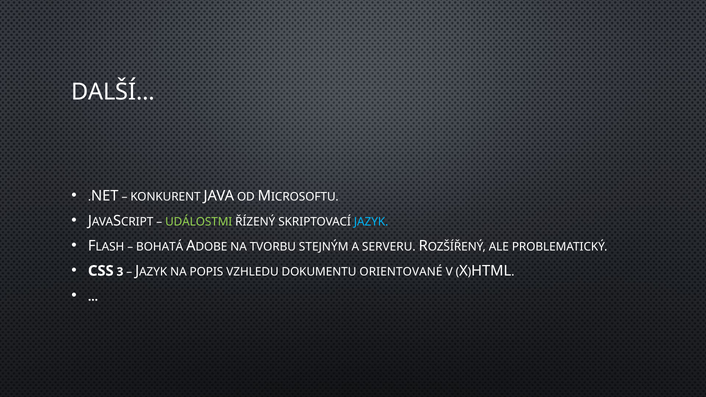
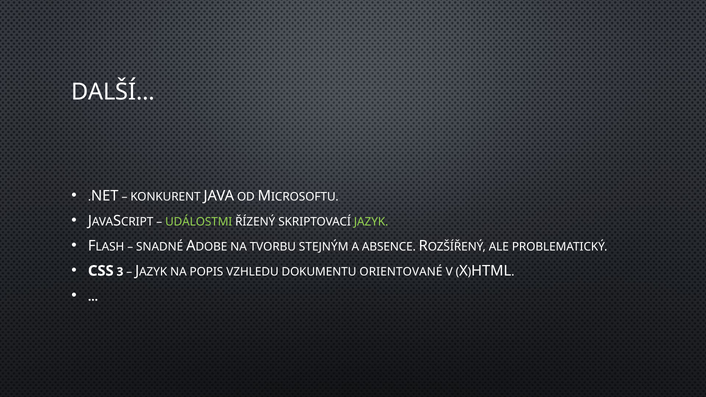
JAZYK colour: light blue -> light green
BOHATÁ: BOHATÁ -> SNADNÉ
SERVERU: SERVERU -> ABSENCE
